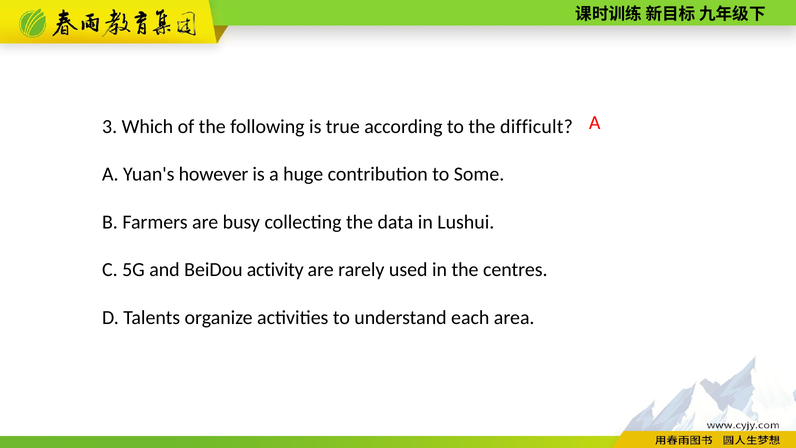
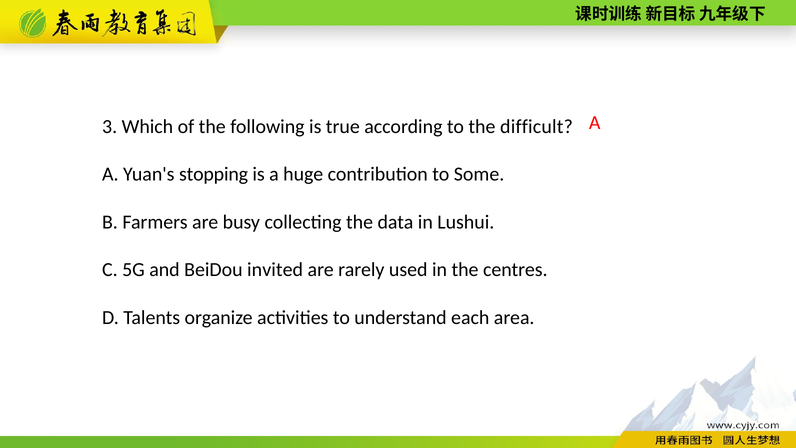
however: however -> stopping
activity: activity -> invited
